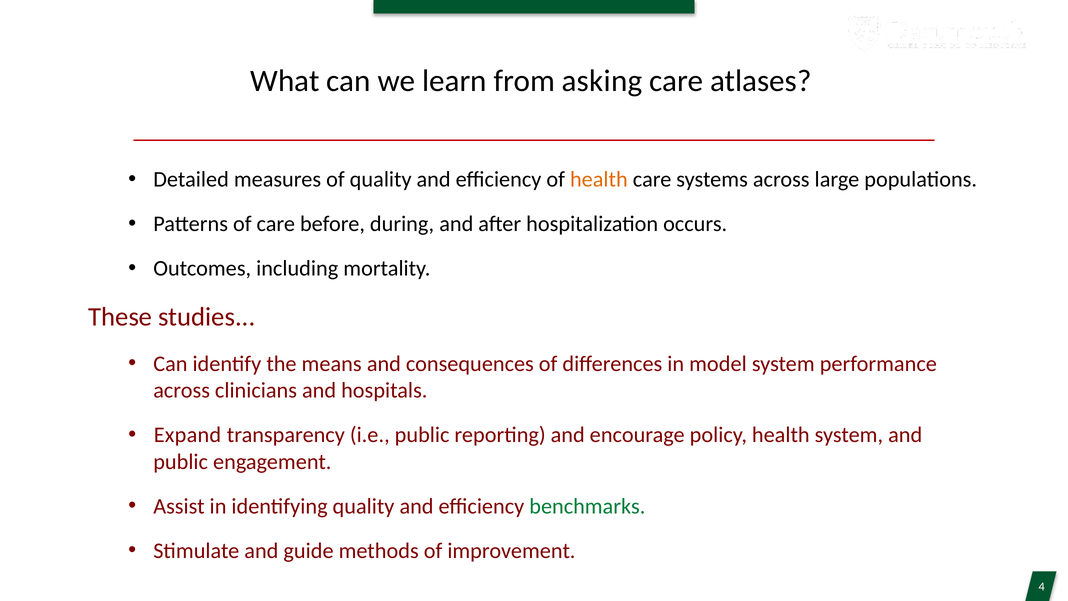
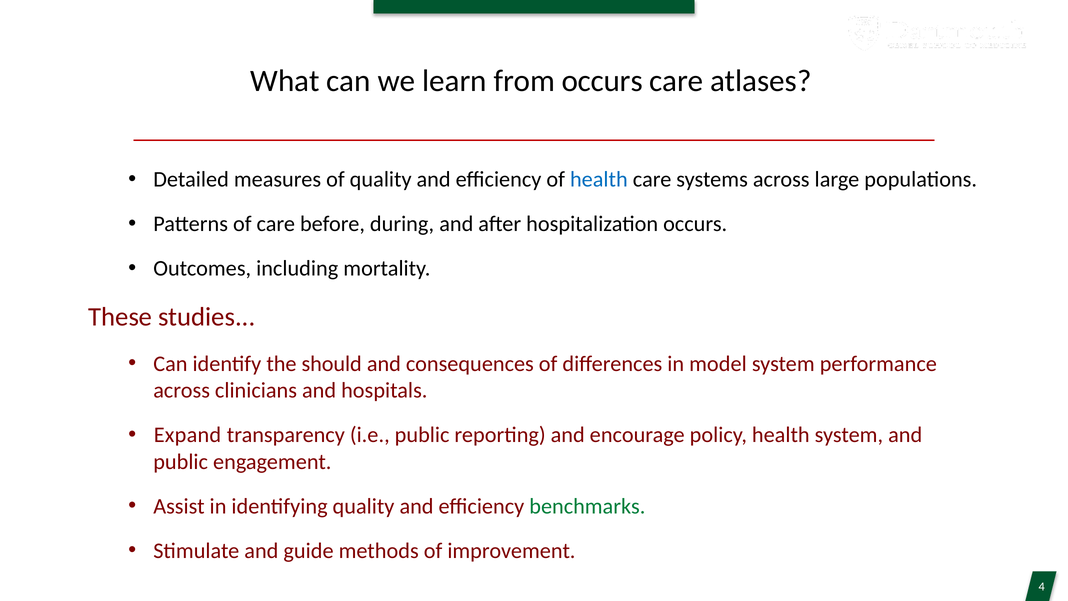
from asking: asking -> occurs
health at (599, 179) colour: orange -> blue
means: means -> should
